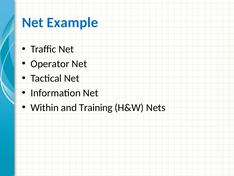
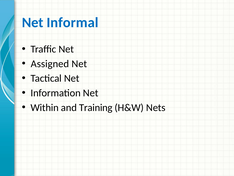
Example: Example -> Informal
Operator: Operator -> Assigned
